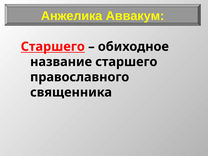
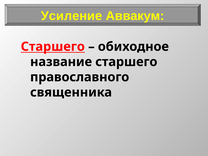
Анжелика: Анжелика -> Усиление
